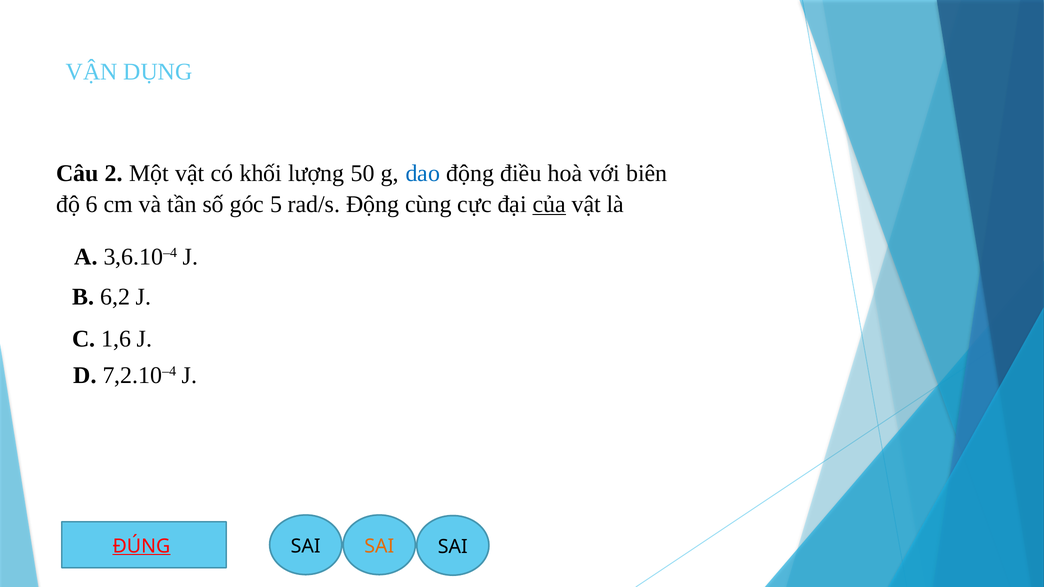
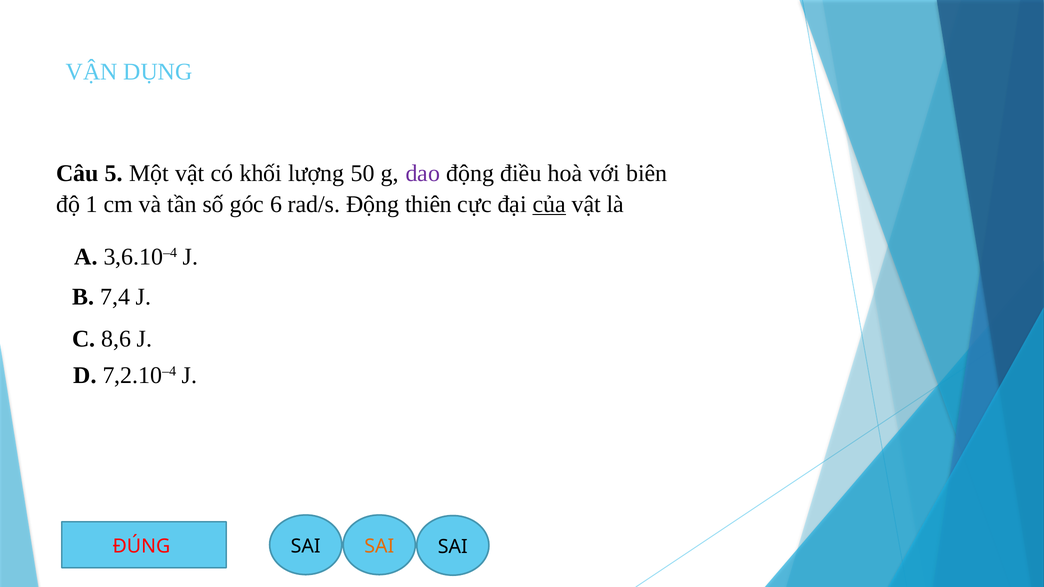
2: 2 -> 5
dao colour: blue -> purple
6: 6 -> 1
5: 5 -> 6
cùng: cùng -> thiên
6,2: 6,2 -> 7,4
1,6: 1,6 -> 8,6
ĐÚNG underline: present -> none
